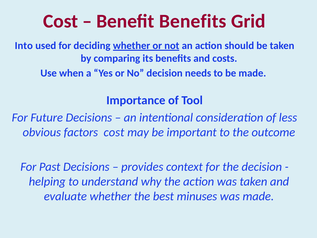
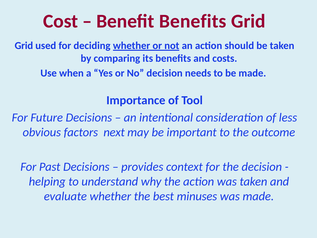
Into at (24, 46): Into -> Grid
factors cost: cost -> next
